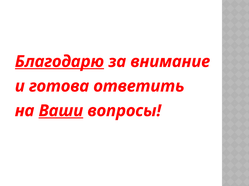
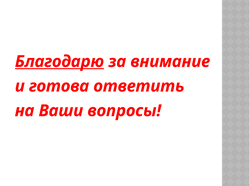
Ваши underline: present -> none
